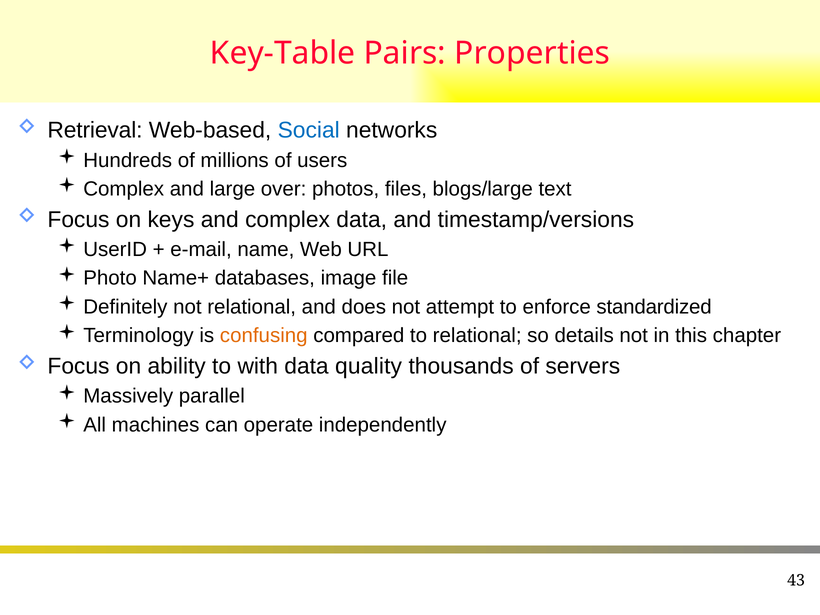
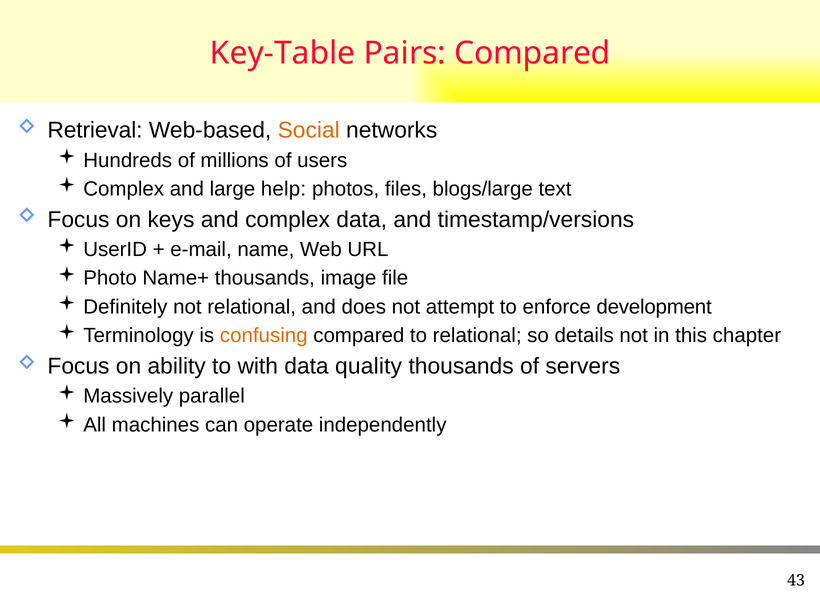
Pairs Properties: Properties -> Compared
Social colour: blue -> orange
over: over -> help
Name+ databases: databases -> thousands
standardized: standardized -> development
